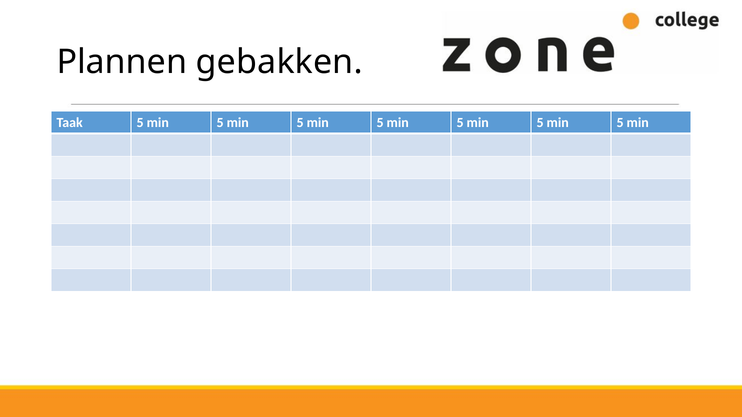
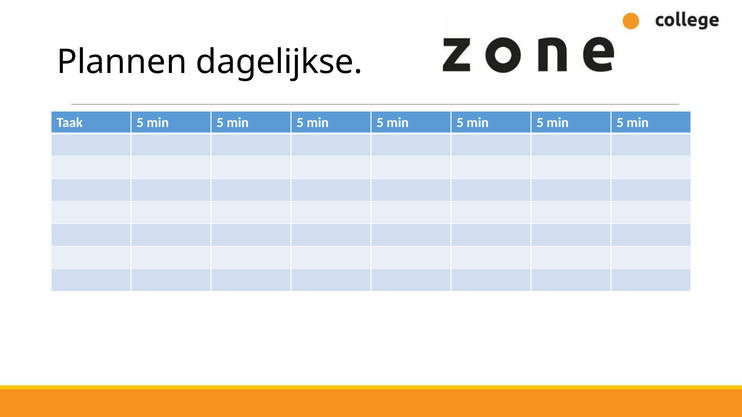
gebakken: gebakken -> dagelijkse
